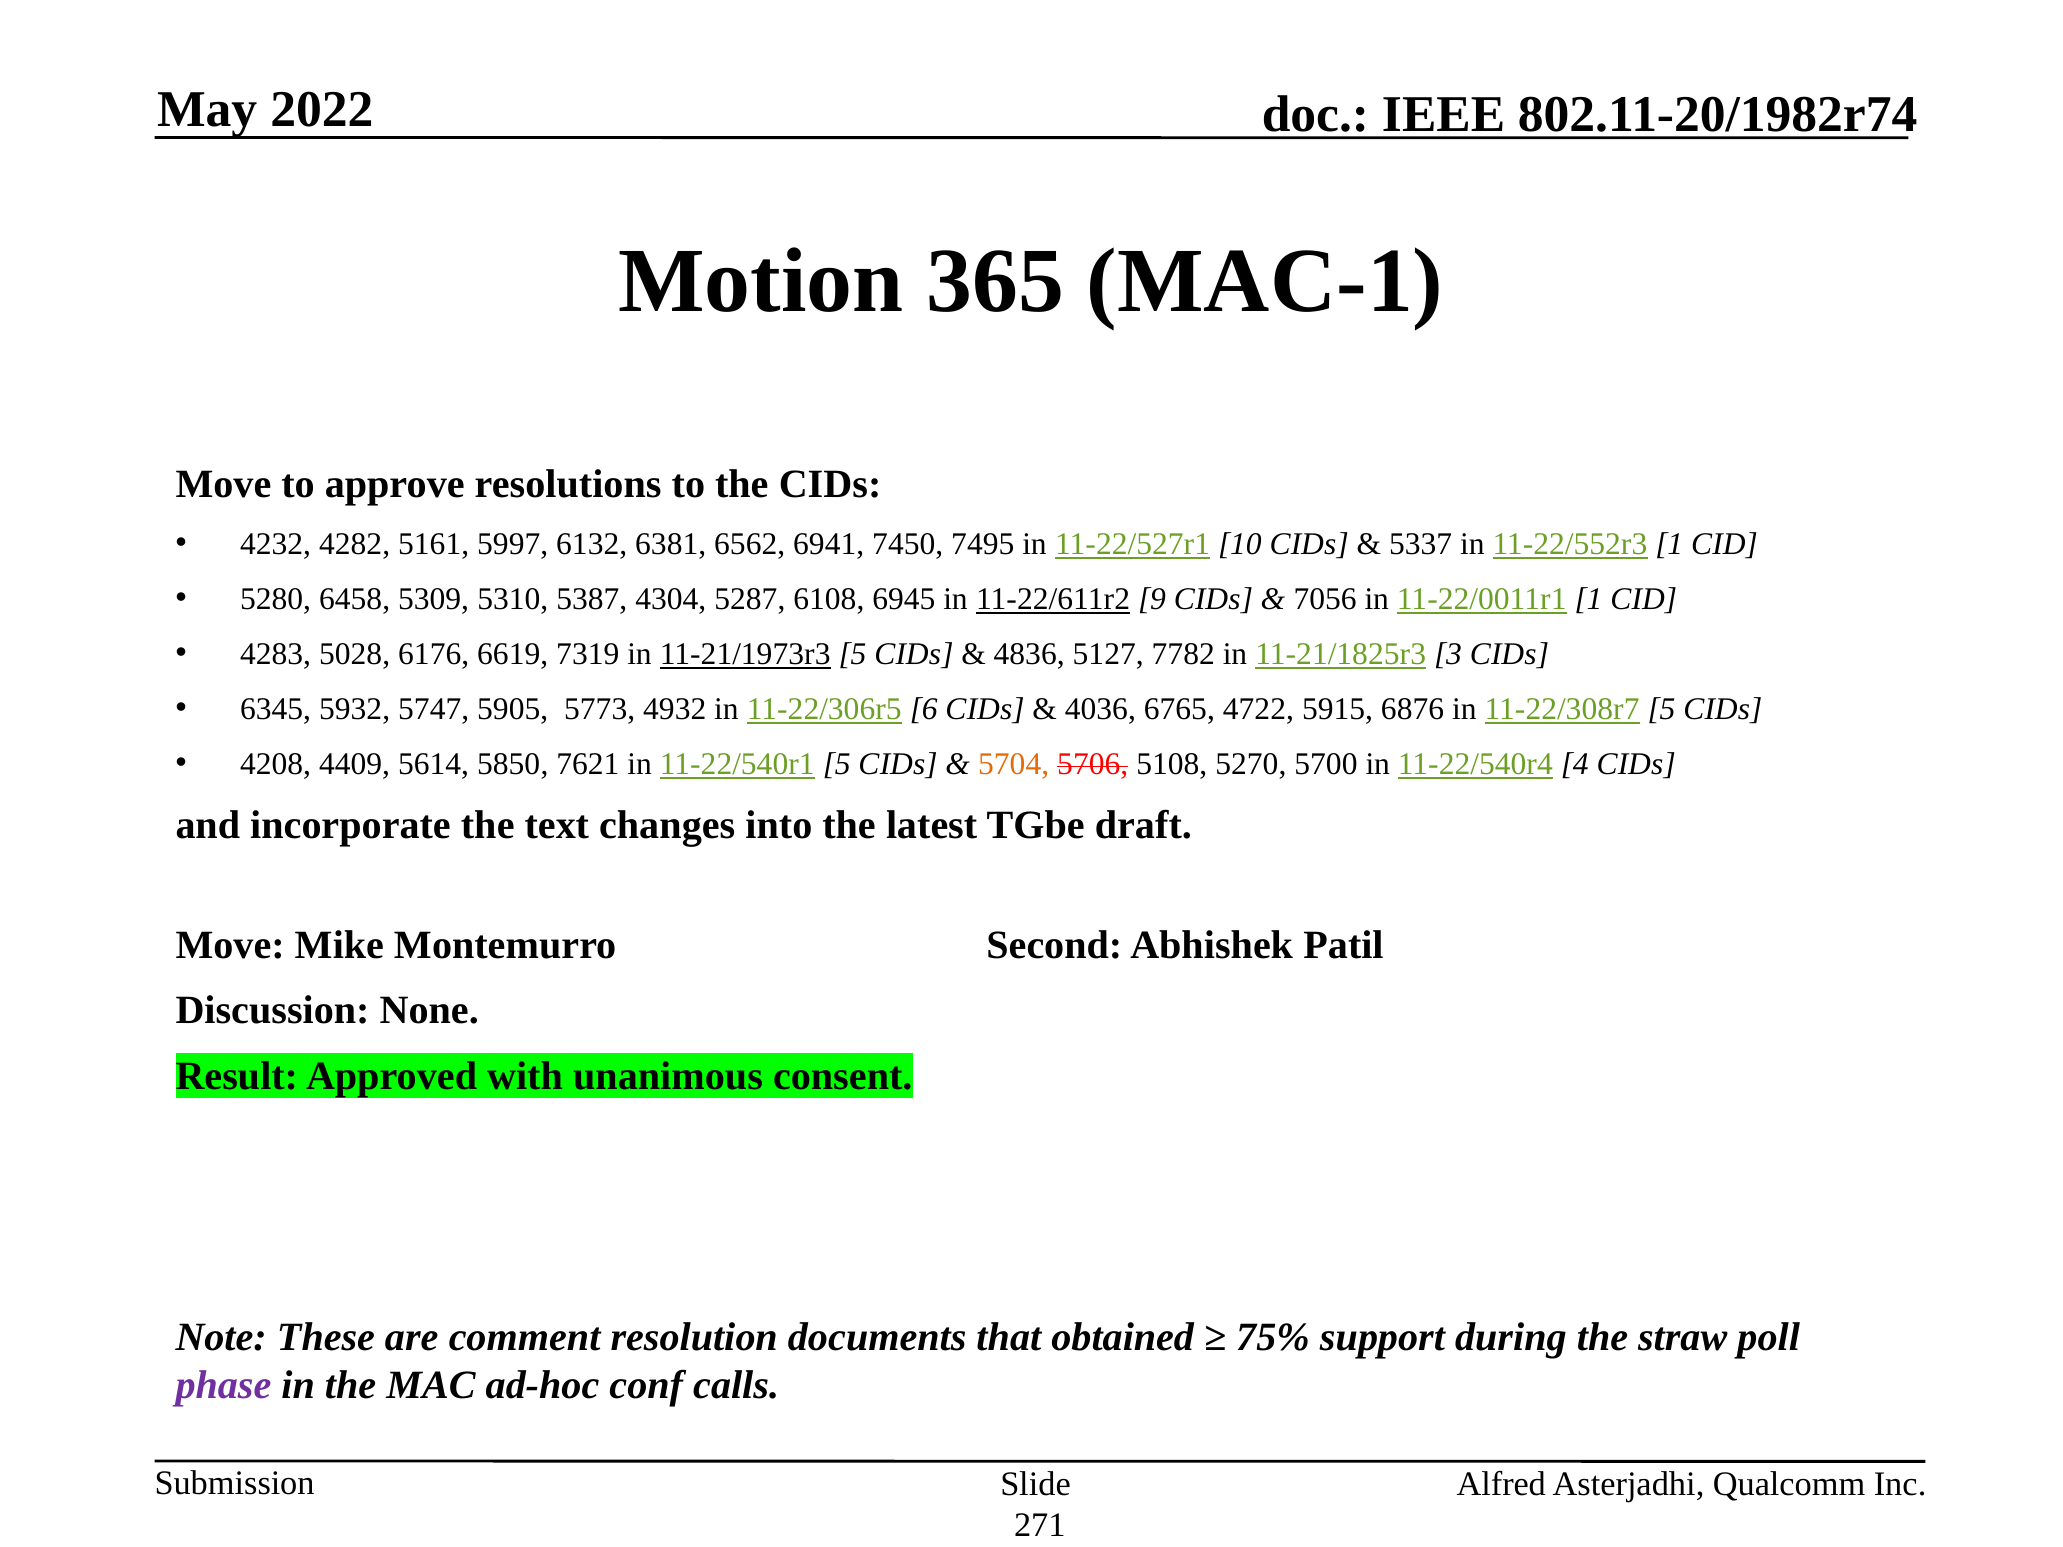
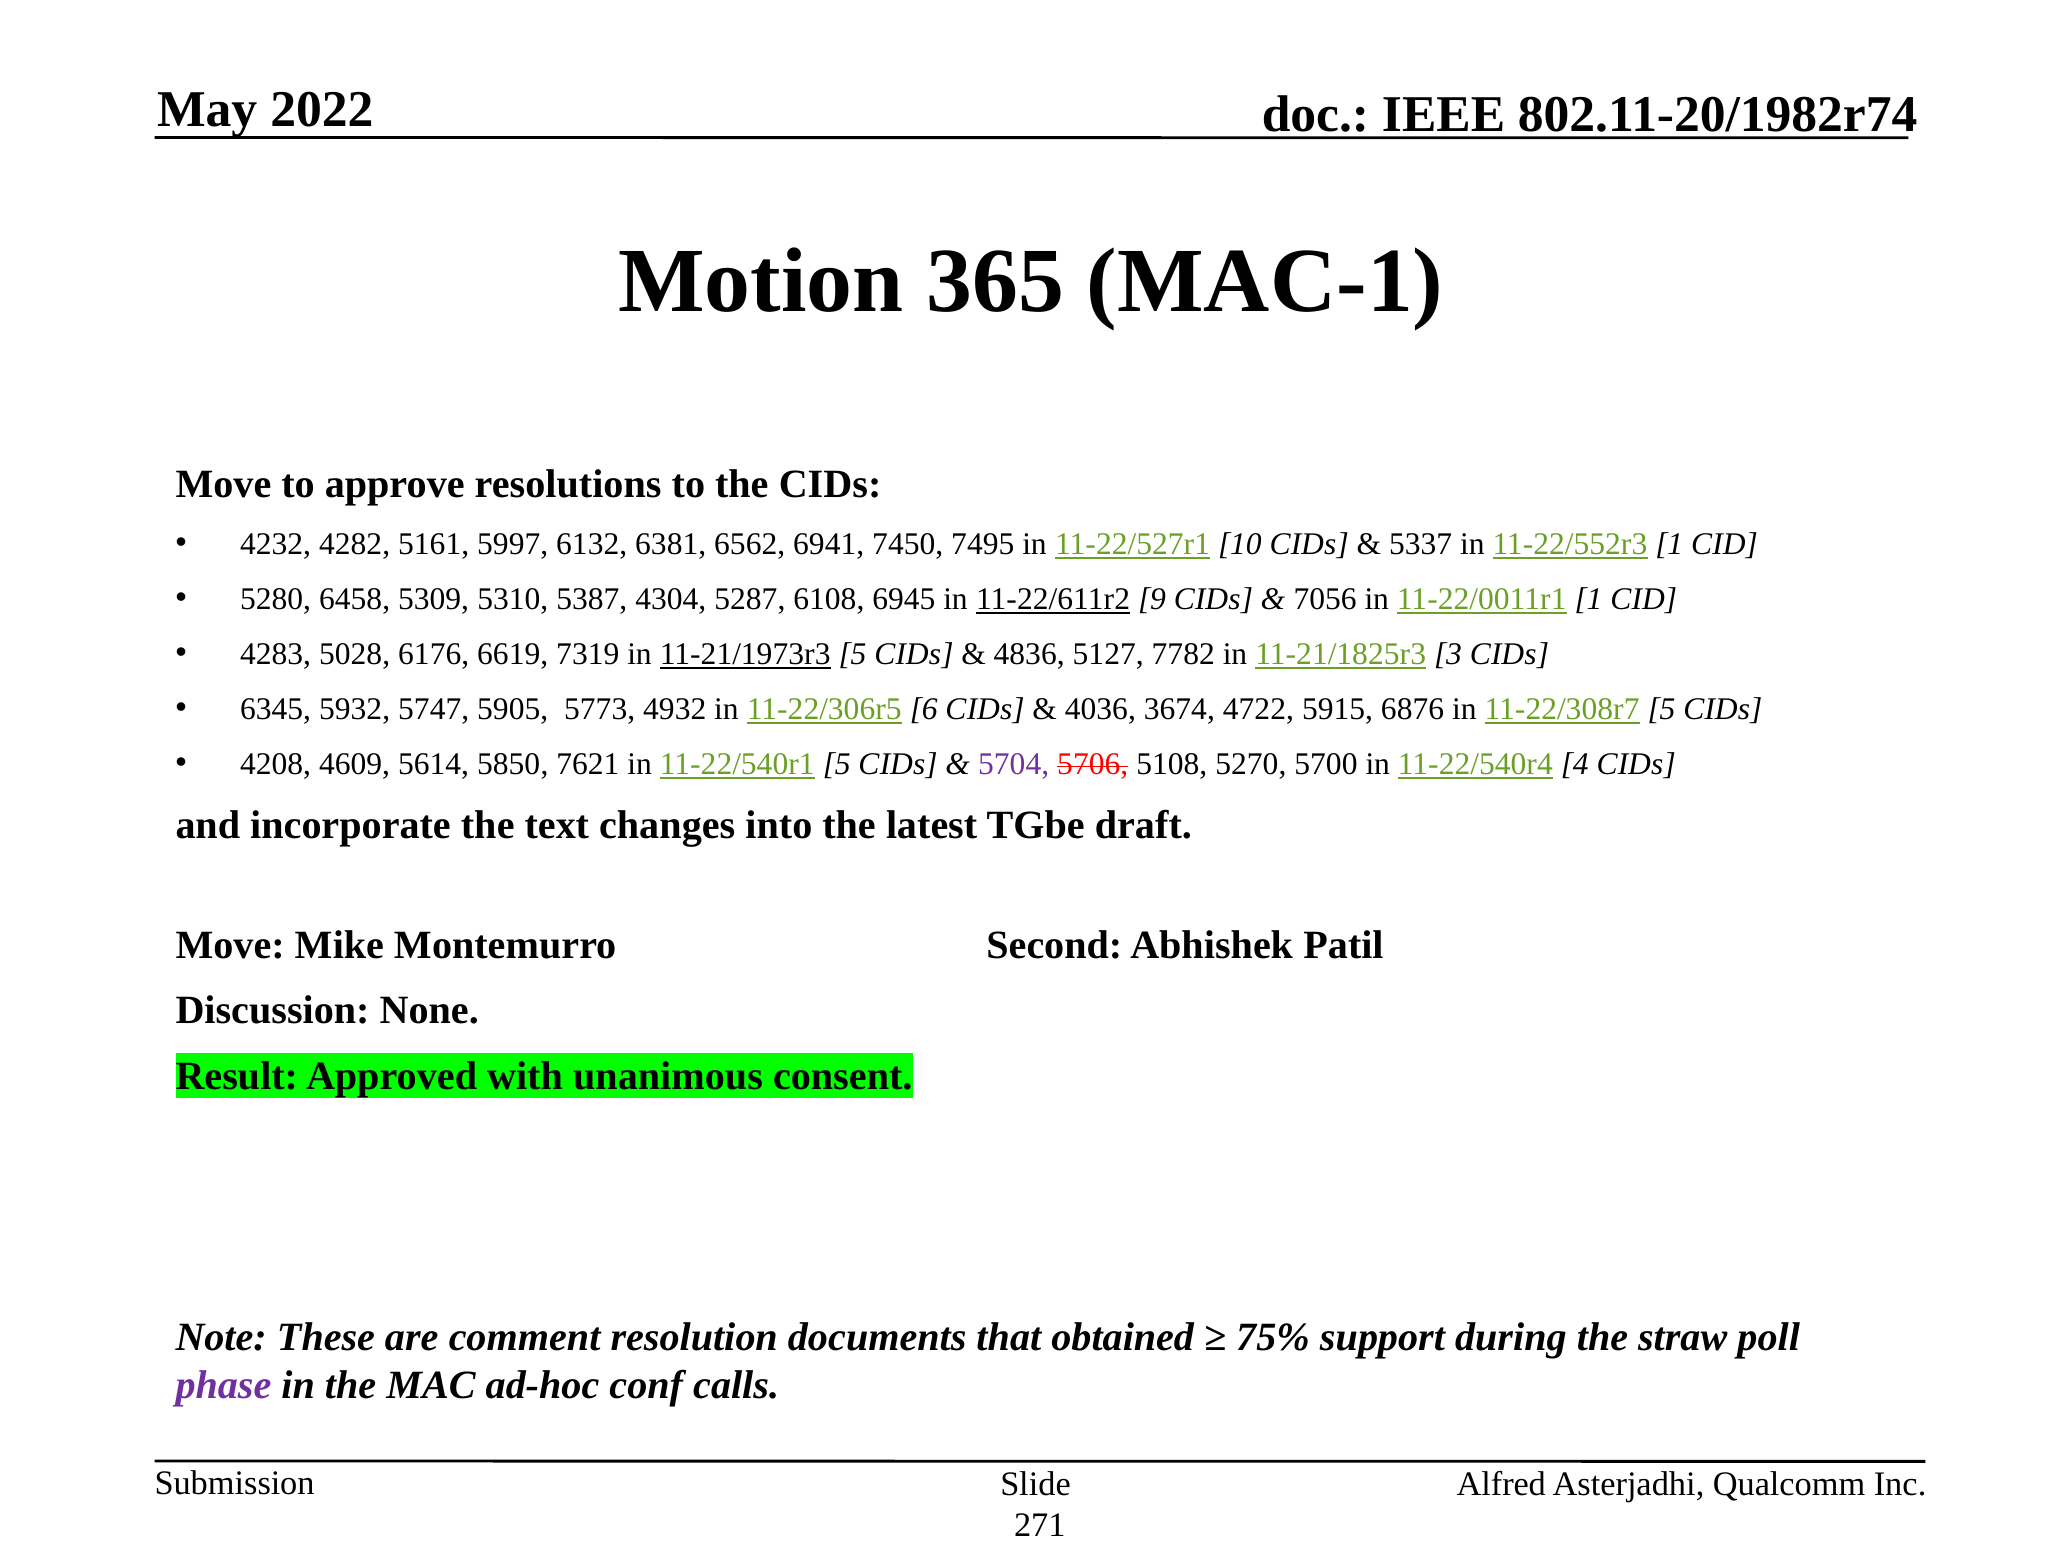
6765: 6765 -> 3674
4409: 4409 -> 4609
5704 colour: orange -> purple
